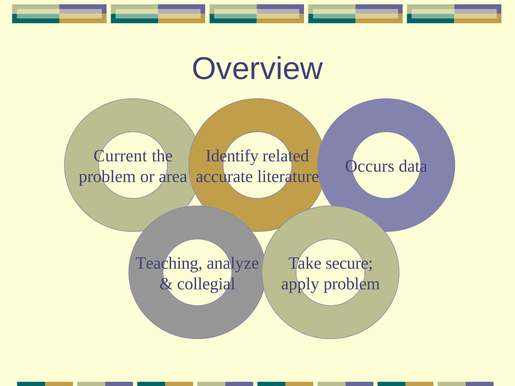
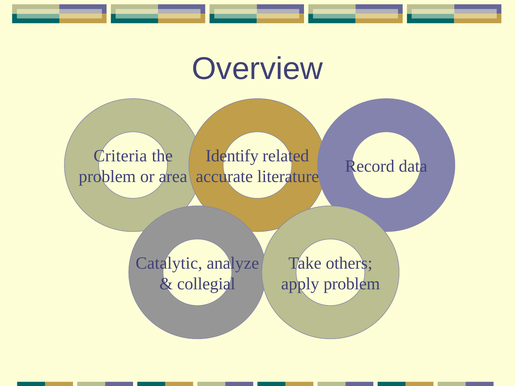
Current: Current -> Criteria
Occurs: Occurs -> Record
Teaching: Teaching -> Catalytic
secure: secure -> others
